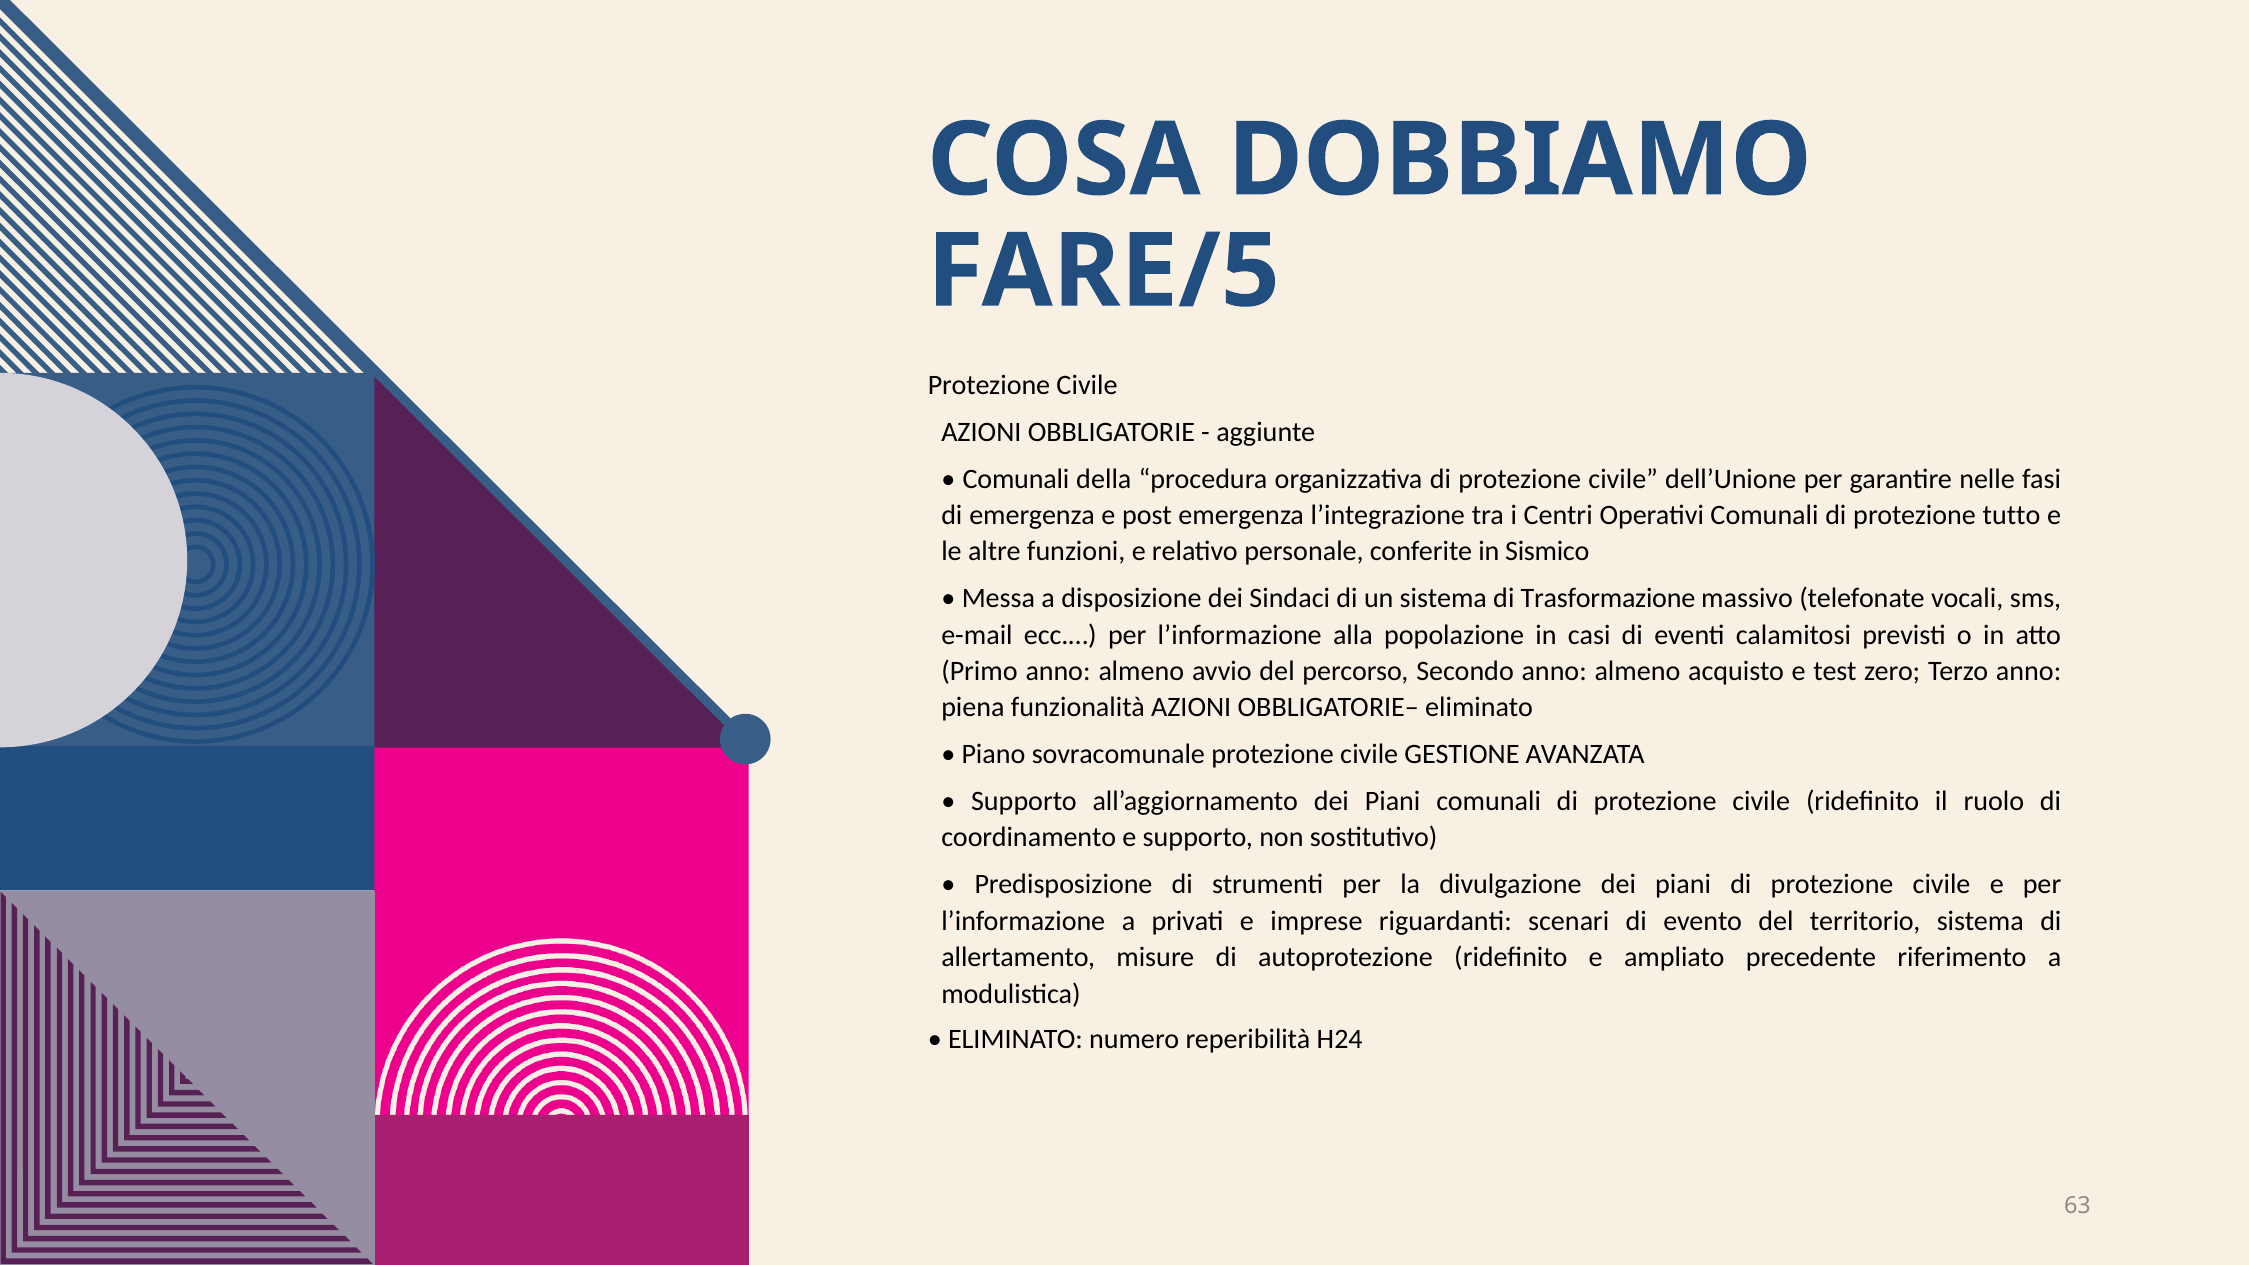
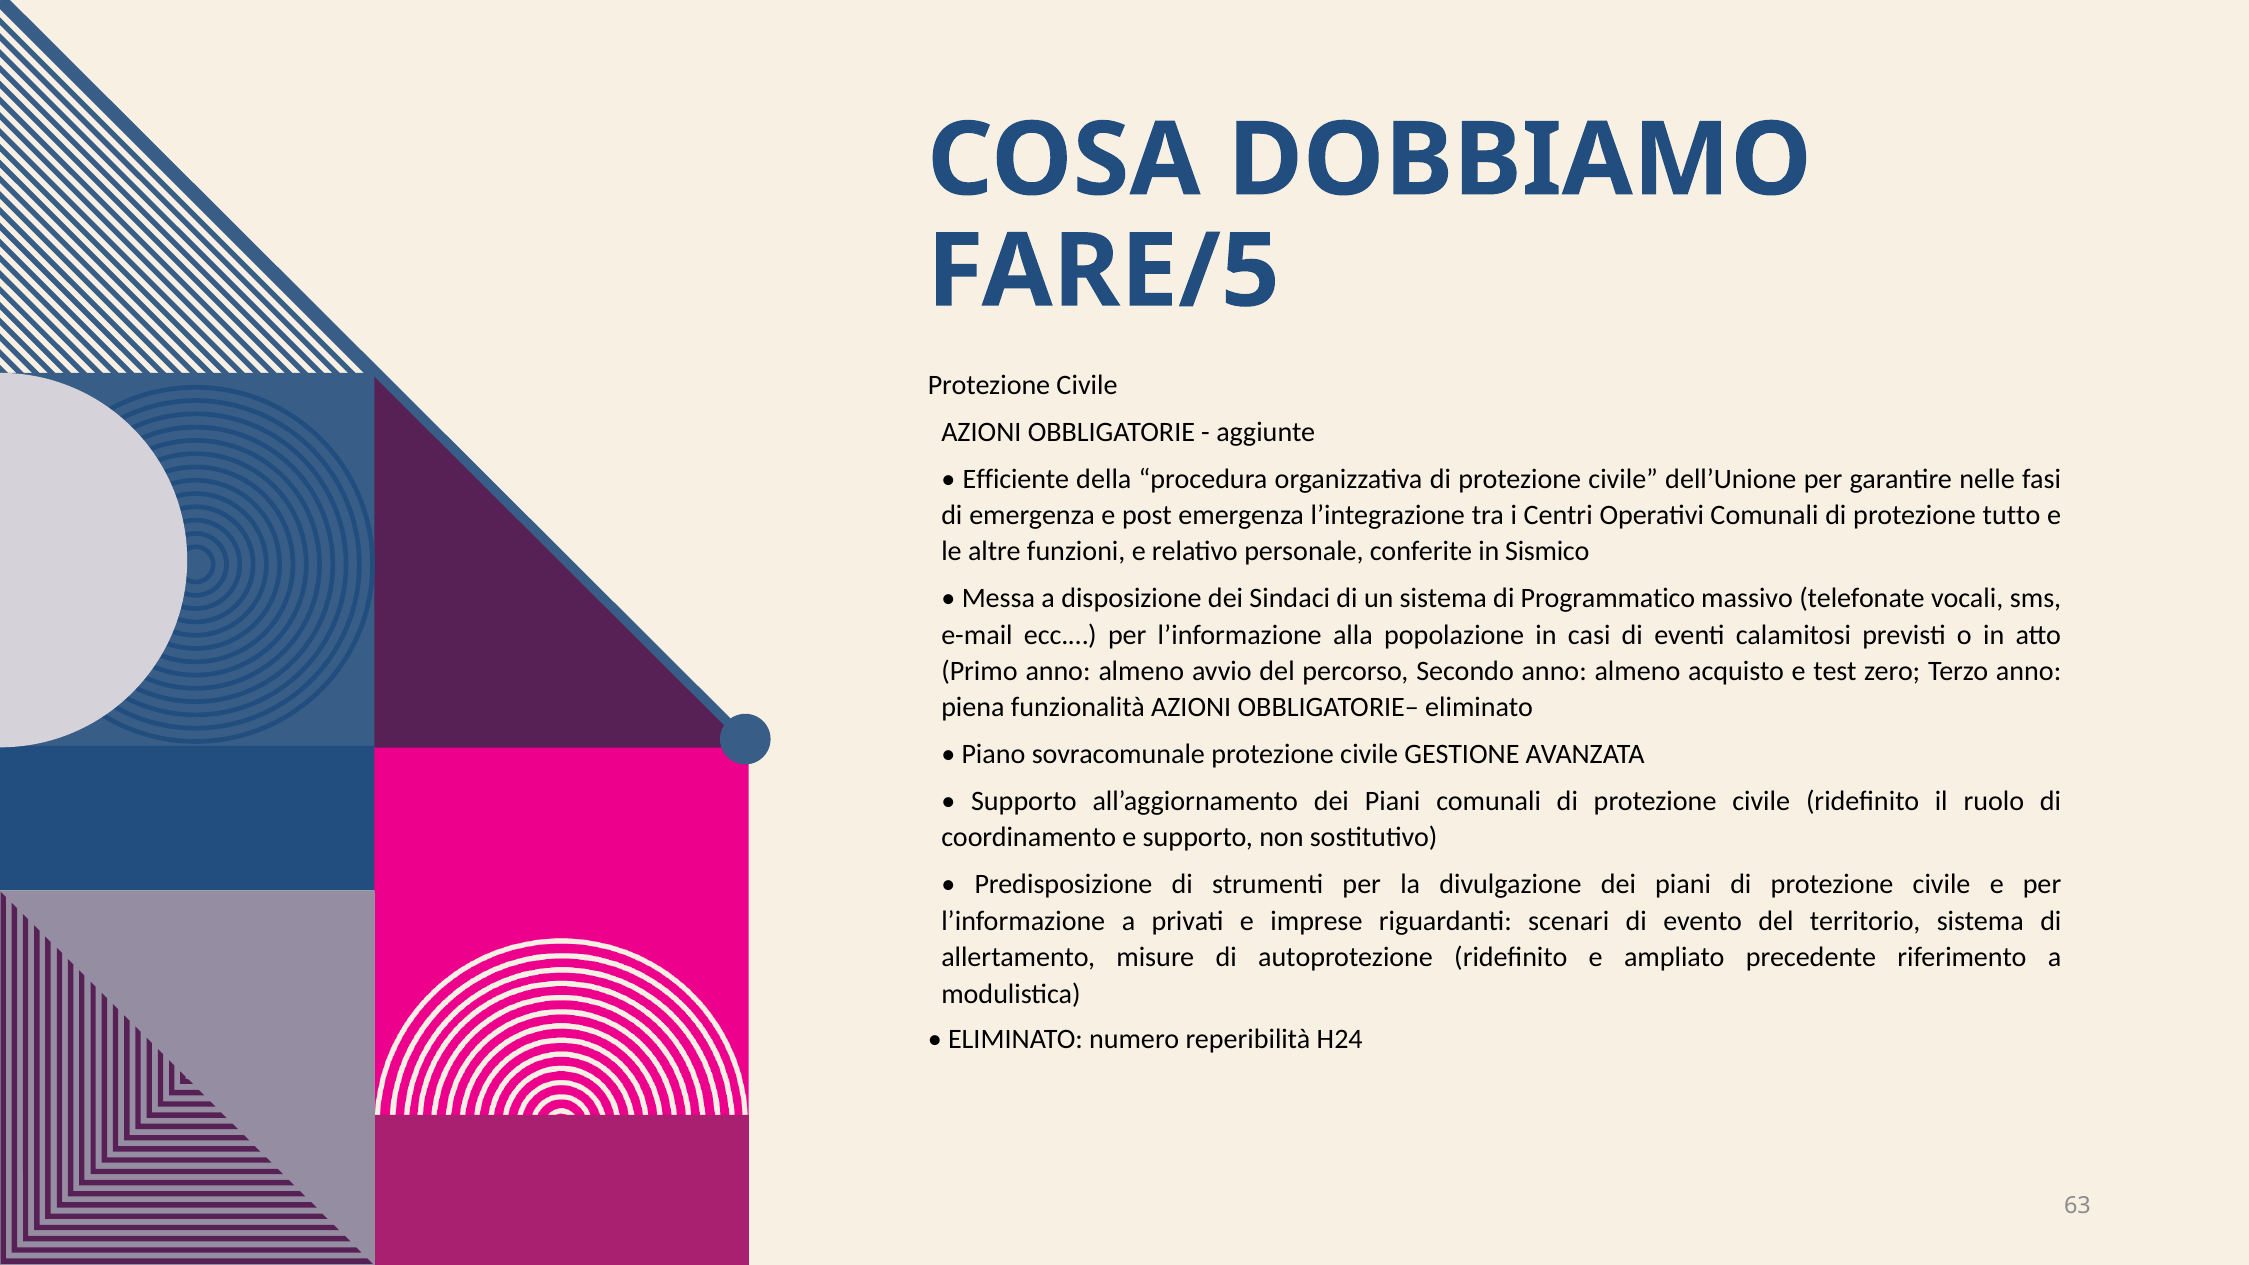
Comunali at (1016, 479): Comunali -> Efficiente
Trasformazione: Trasformazione -> Programmatico
